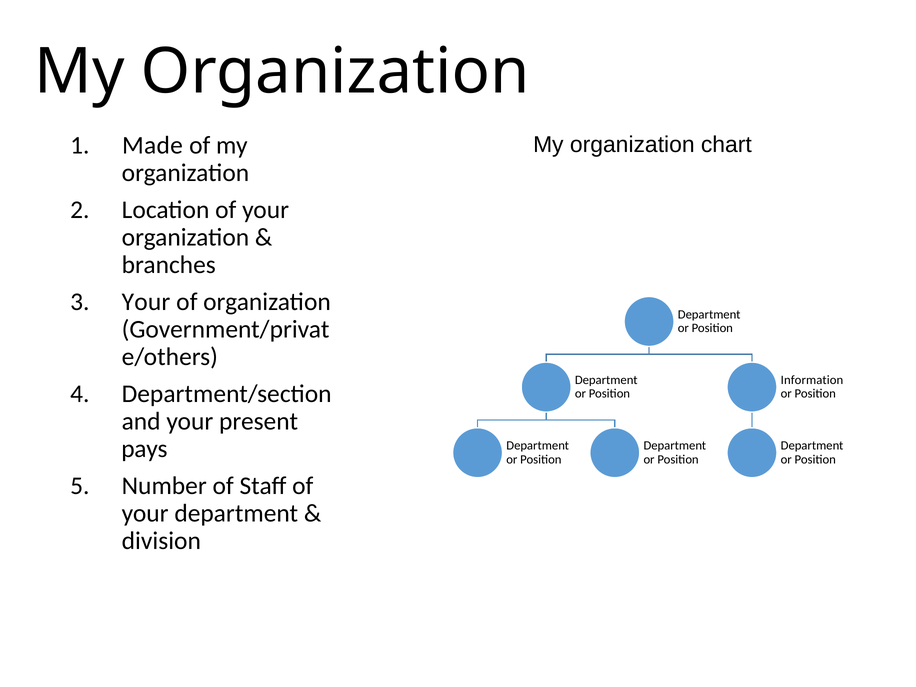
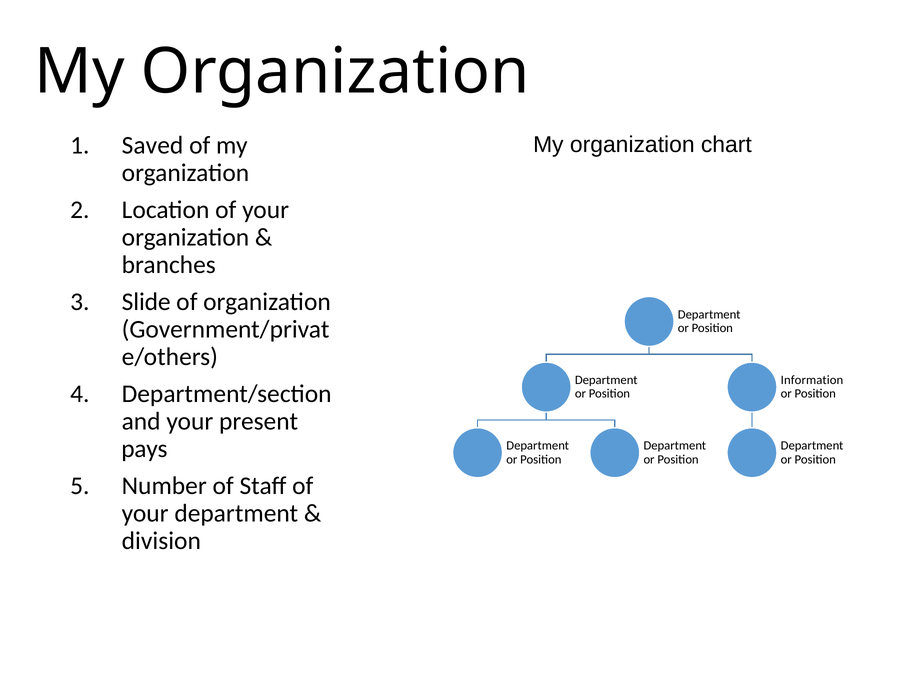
Made: Made -> Saved
Your at (146, 302): Your -> Slide
